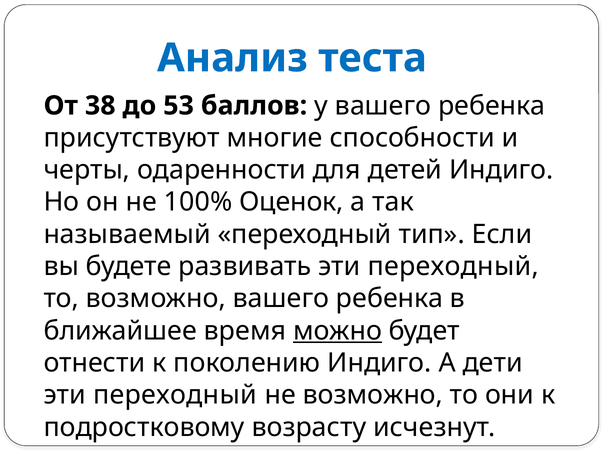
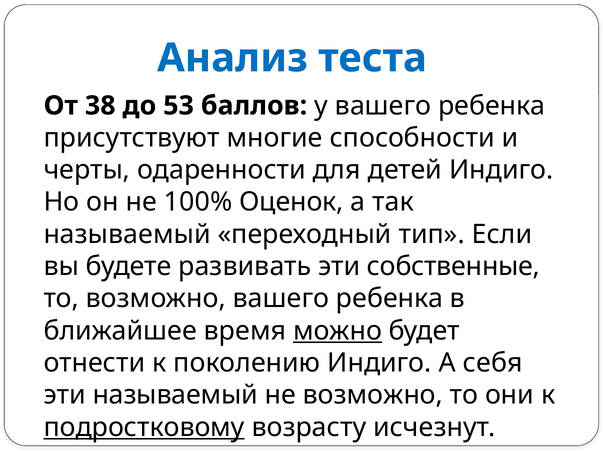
развивать эти переходный: переходный -> собственные
дети: дети -> себя
переходный at (175, 395): переходный -> называемый
подростковому underline: none -> present
